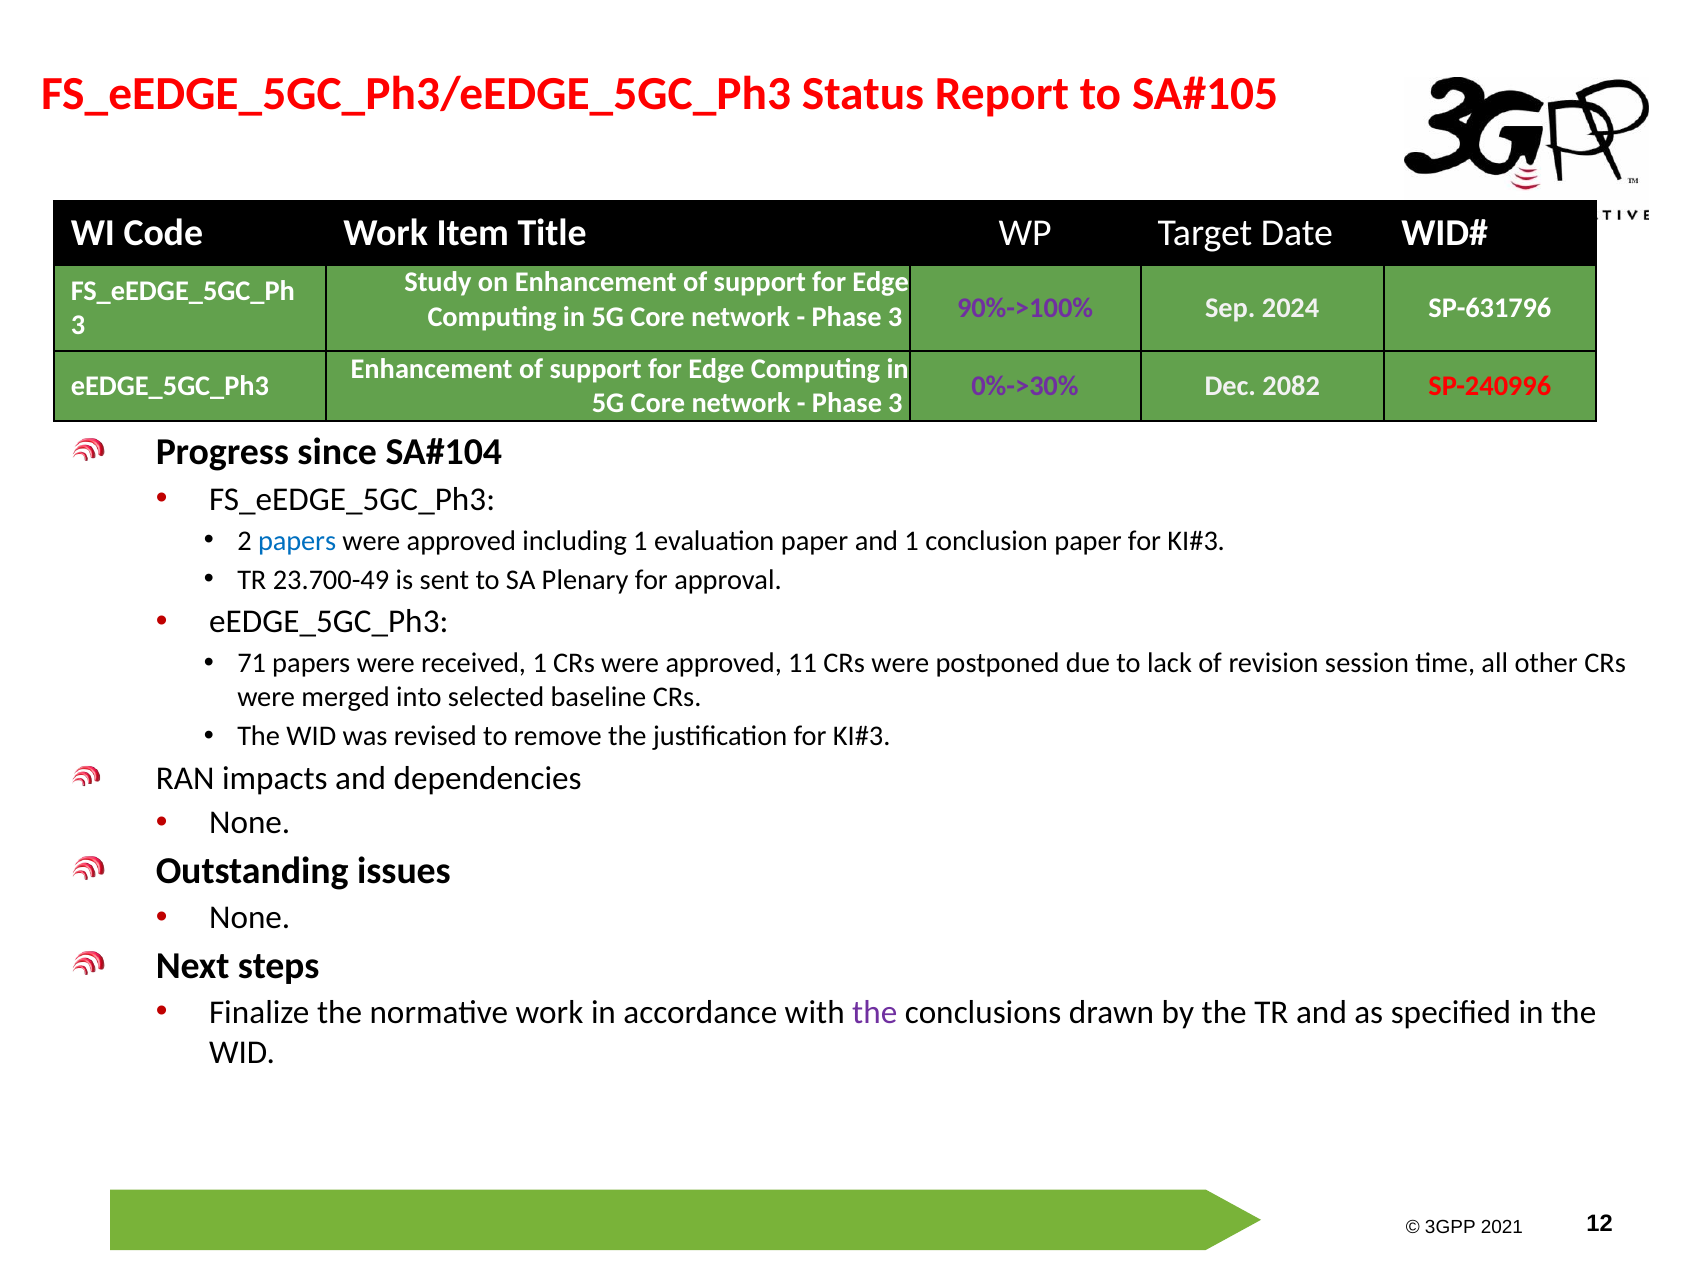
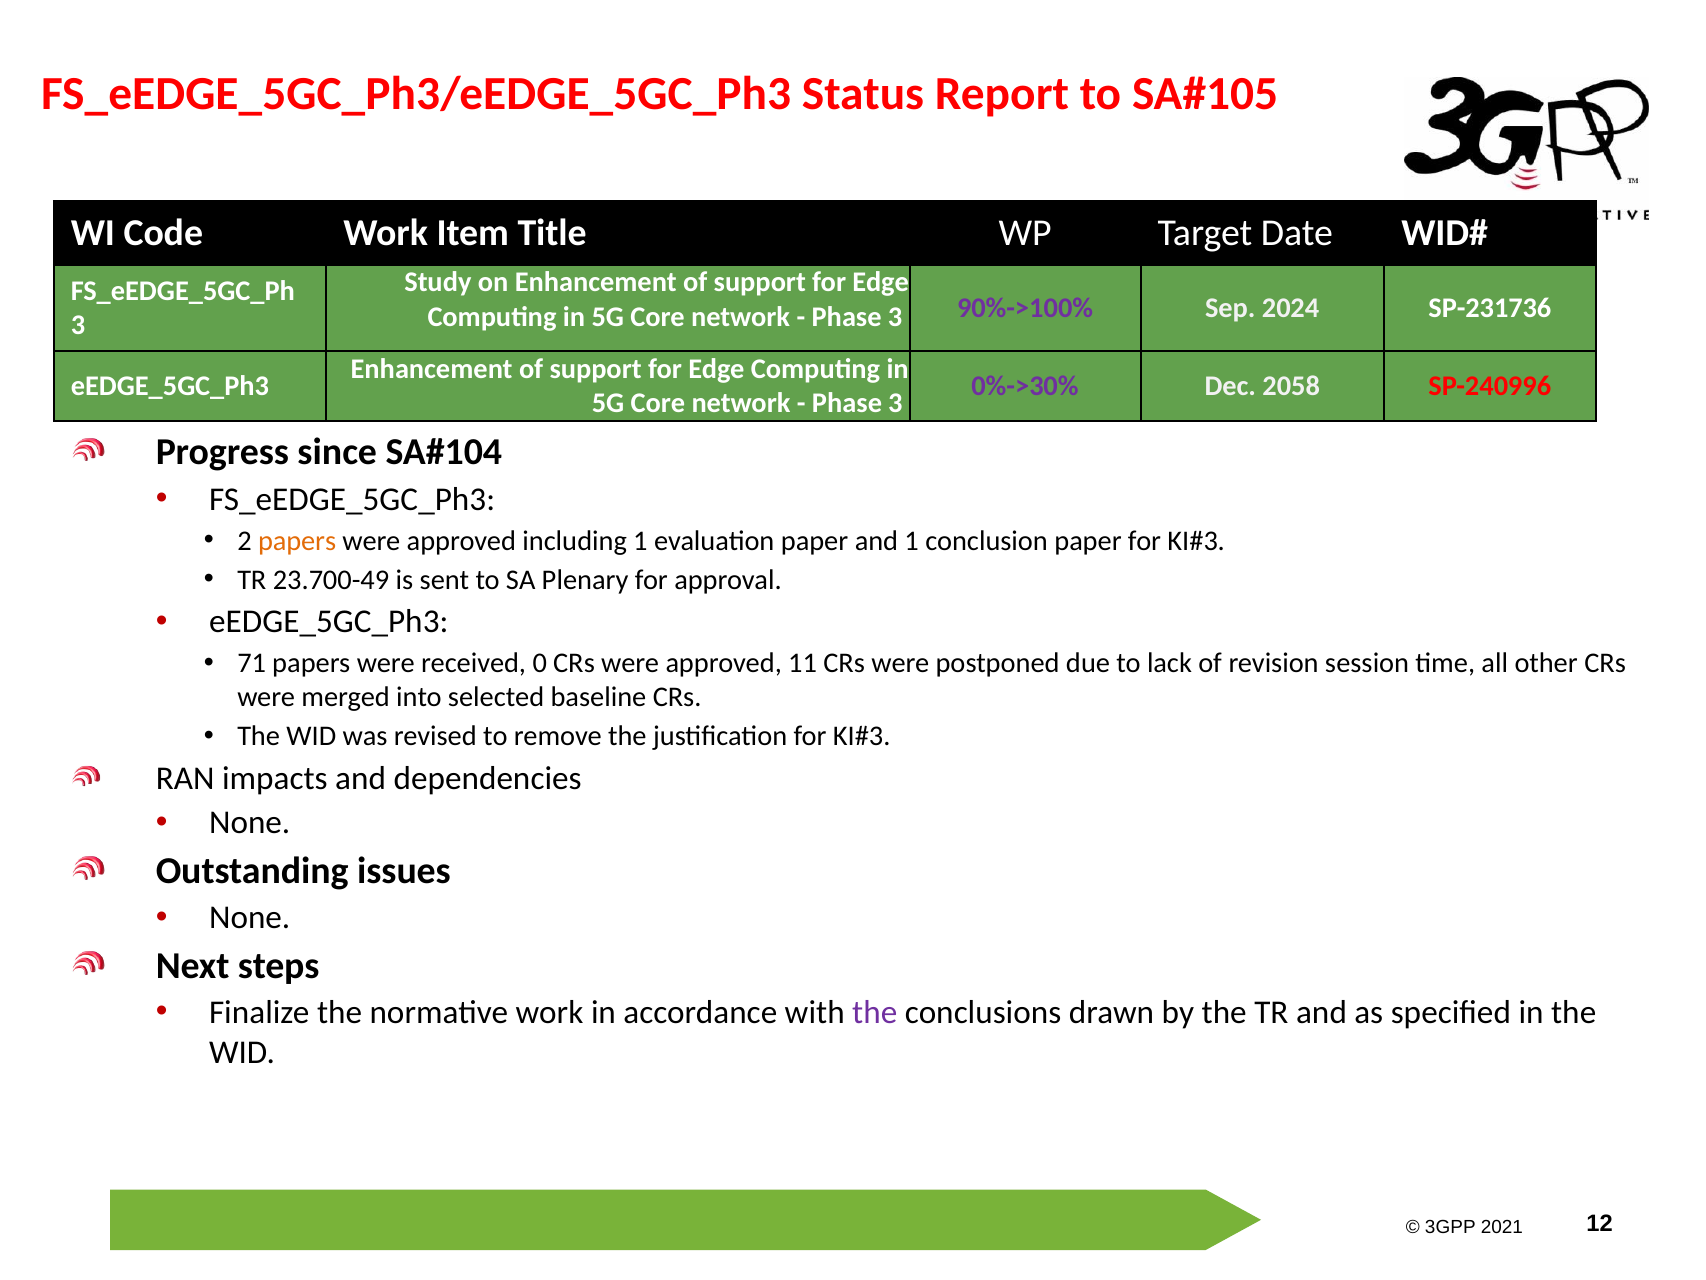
SP-631796: SP-631796 -> SP-231736
2082: 2082 -> 2058
papers at (297, 541) colour: blue -> orange
received 1: 1 -> 0
